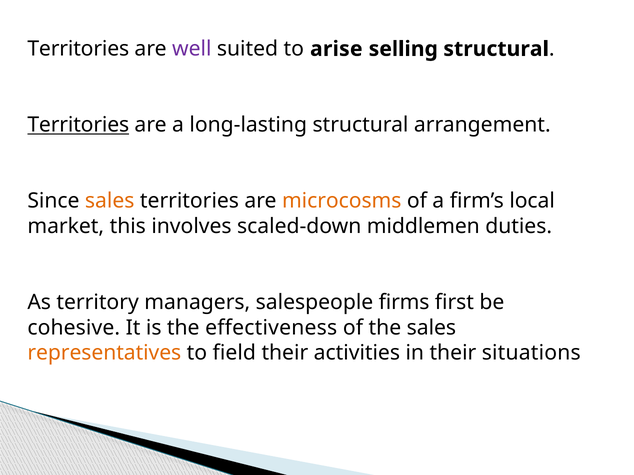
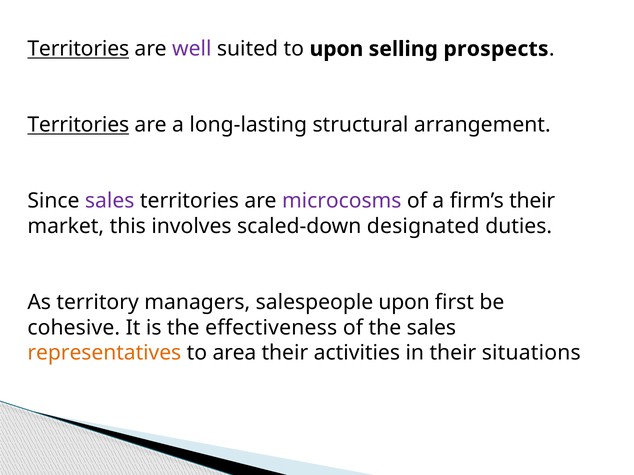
Territories at (78, 49) underline: none -> present
to arise: arise -> upon
selling structural: structural -> prospects
sales at (110, 201) colour: orange -> purple
microcosms colour: orange -> purple
firm’s local: local -> their
middlemen: middlemen -> designated
salespeople firms: firms -> upon
field: field -> area
